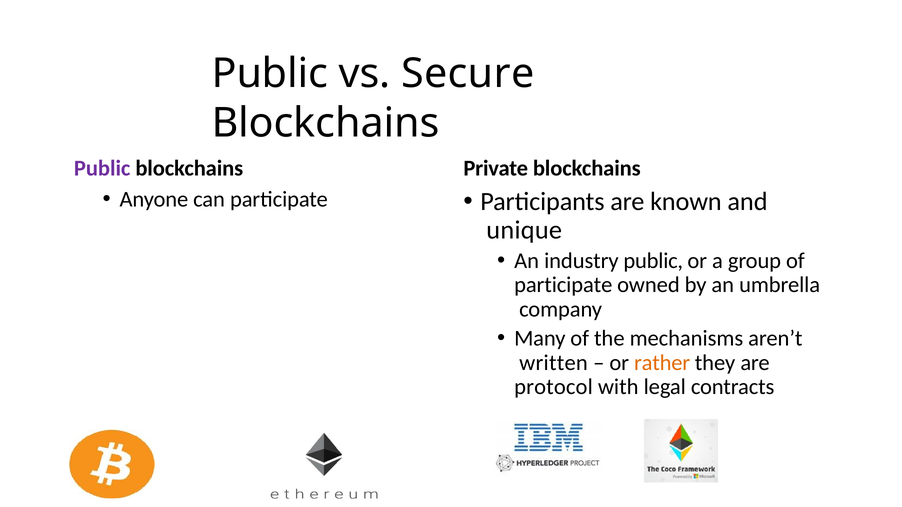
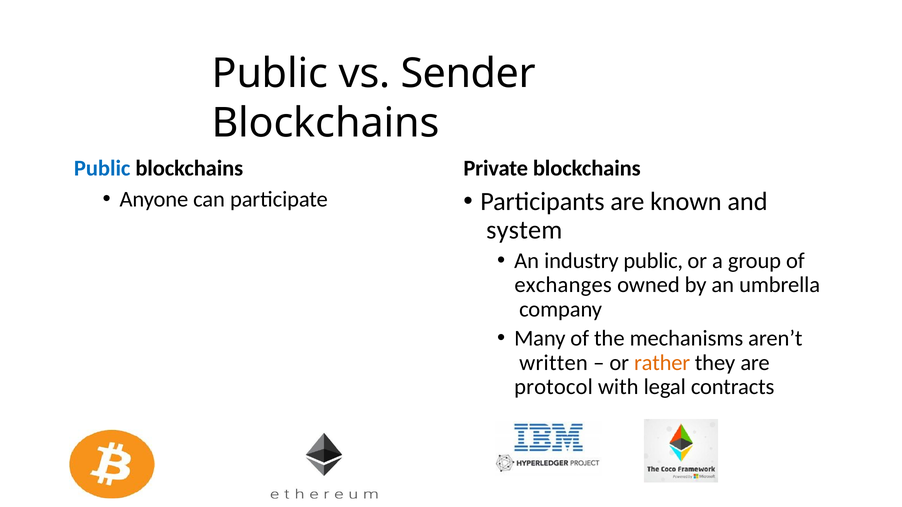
Secure: Secure -> Sender
Public at (102, 169) colour: purple -> blue
unique: unique -> system
participate at (563, 285): participate -> exchanges
